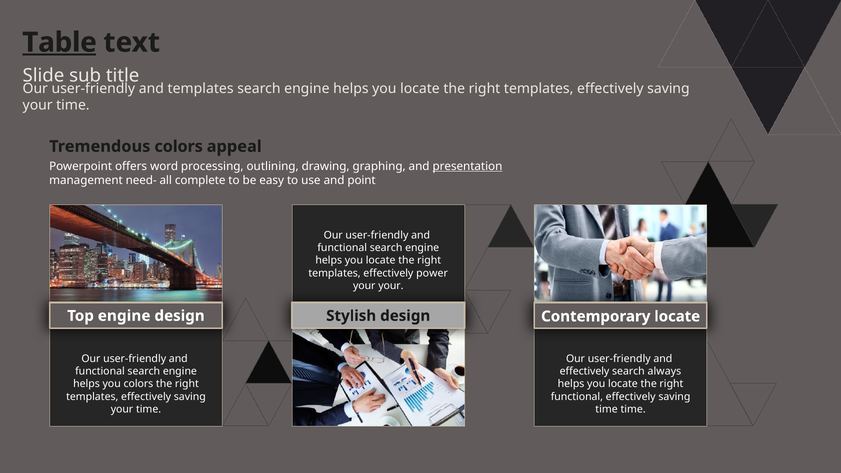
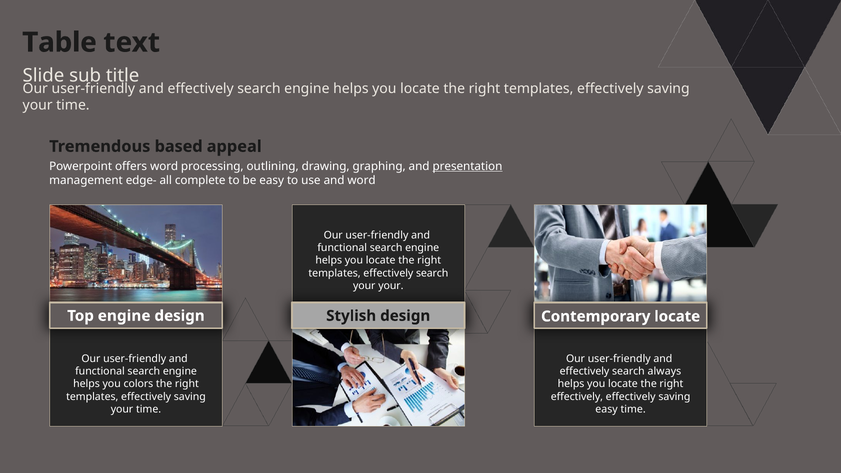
Table underline: present -> none
templates at (201, 88): templates -> effectively
Tremendous colors: colors -> based
need-: need- -> edge-
and point: point -> word
templates effectively power: power -> search
functional at (577, 397): functional -> effectively
time at (607, 409): time -> easy
